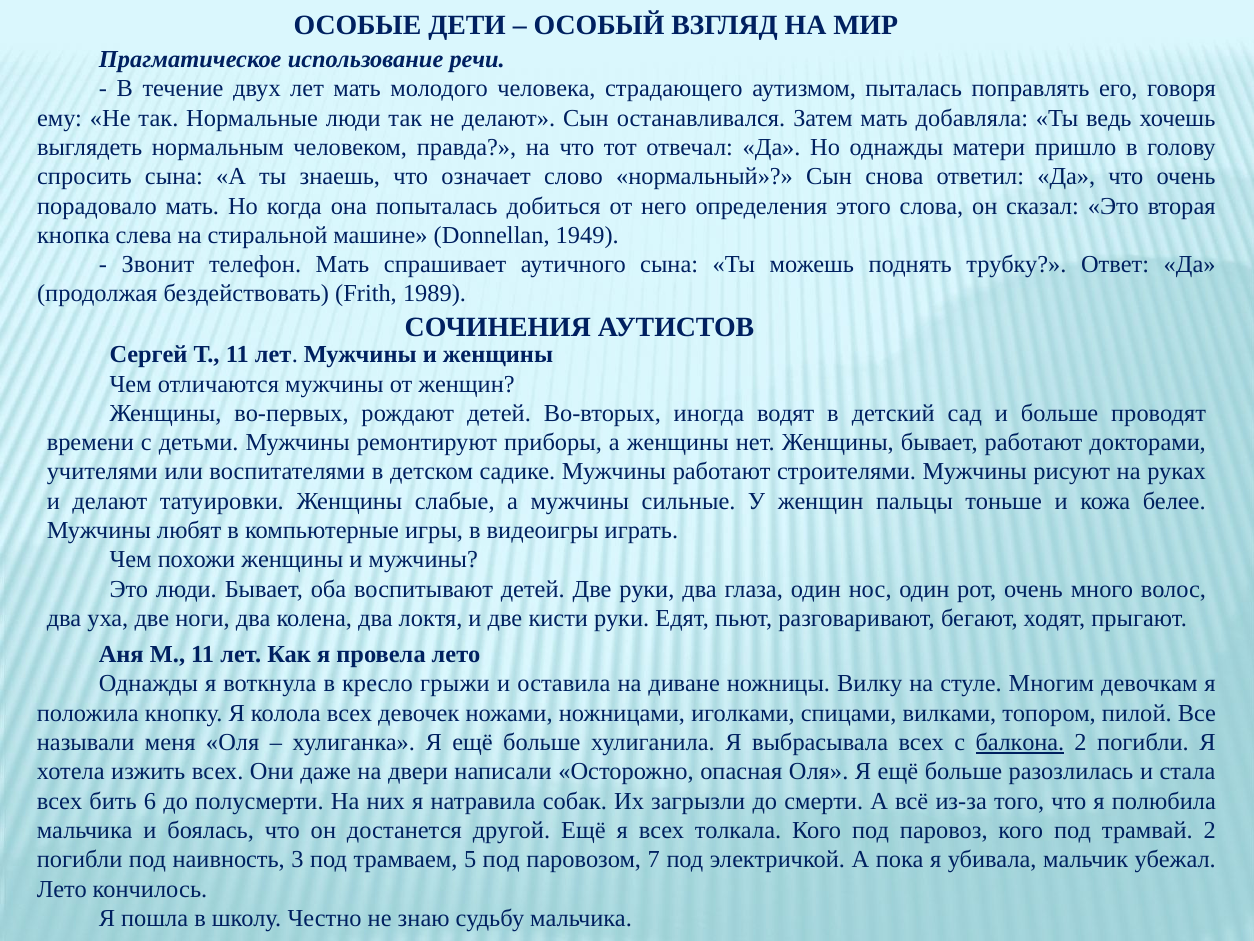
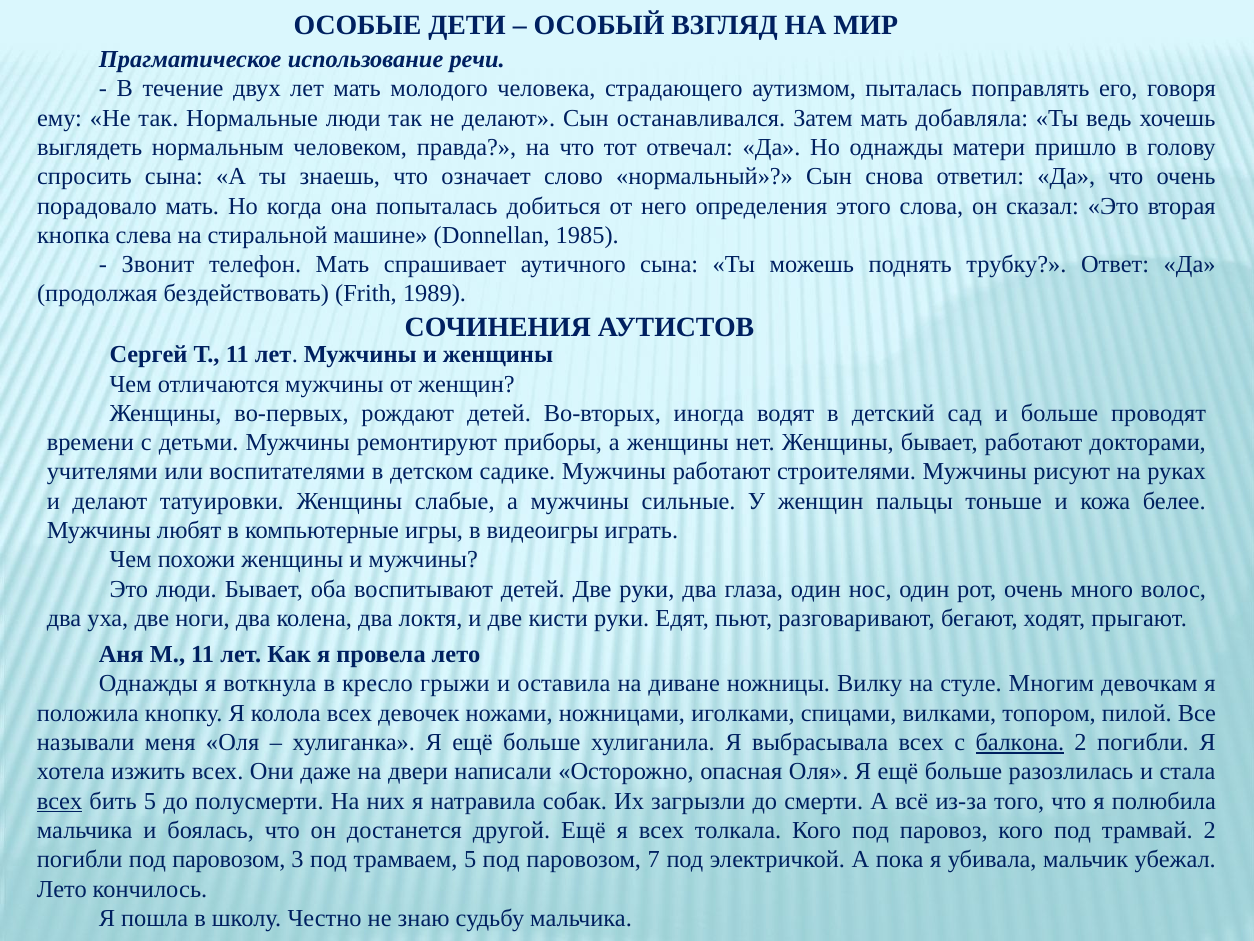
1949: 1949 -> 1985
всех at (60, 801) underline: none -> present
бить 6: 6 -> 5
погибли под наивность: наивность -> паровозом
